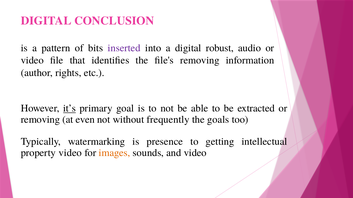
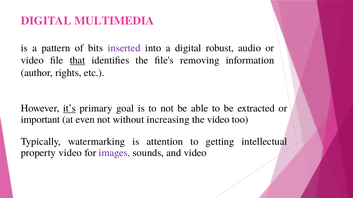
CONCLUSION: CONCLUSION -> MULTIMEDIA
that underline: none -> present
removing at (40, 120): removing -> important
frequently: frequently -> increasing
the goals: goals -> video
presence: presence -> attention
images colour: orange -> purple
